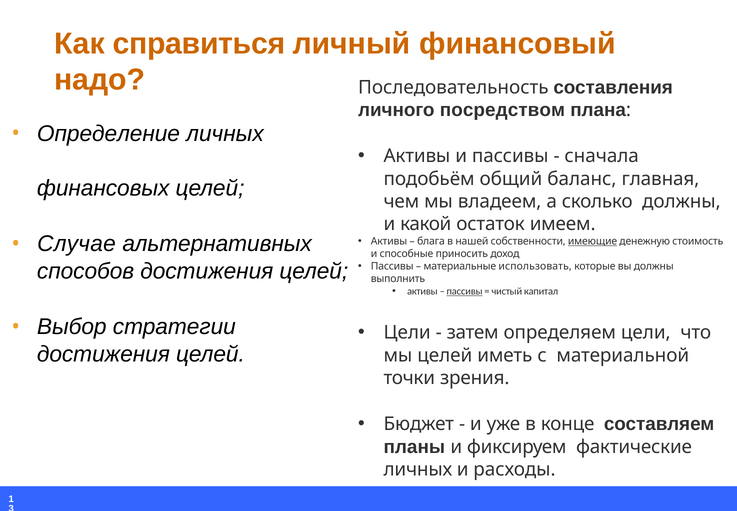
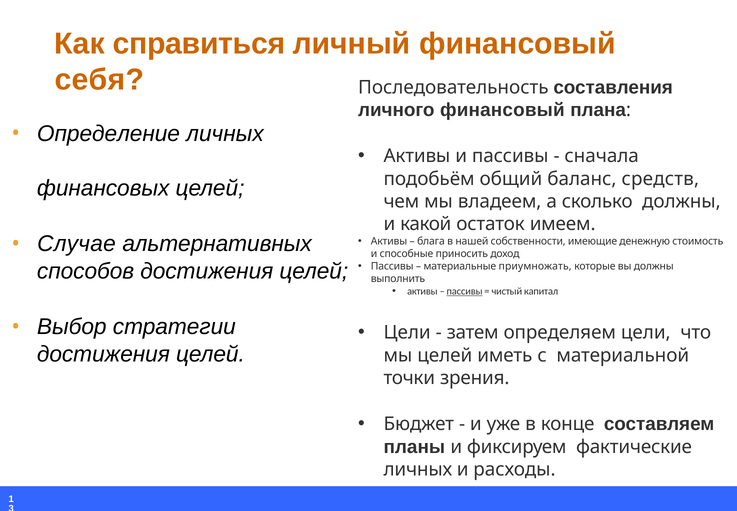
надо: надо -> себя
личного посредством: посредством -> финансовый
главная: главная -> средств
имеющие underline: present -> none
использовать: использовать -> приумножать
